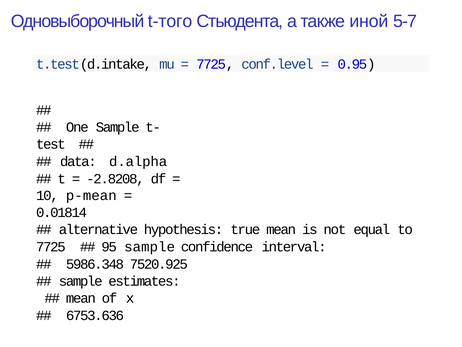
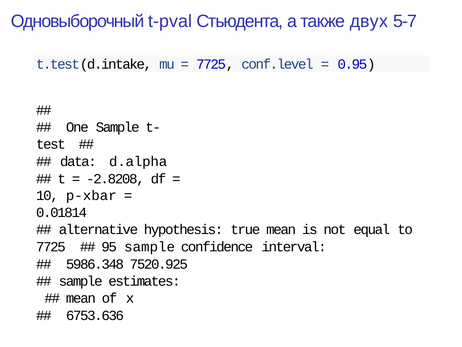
t-того: t-того -> t-pval
иной: иной -> двух
p-mean: p-mean -> p-xbar
